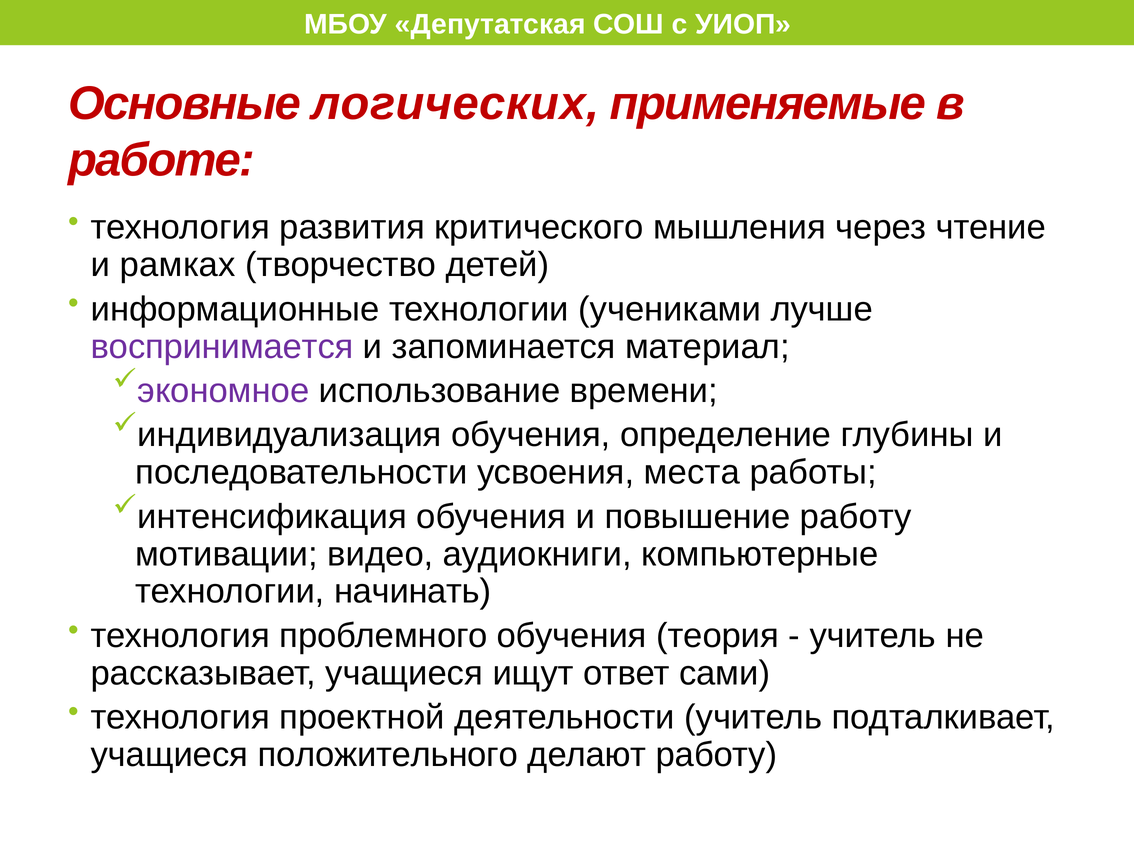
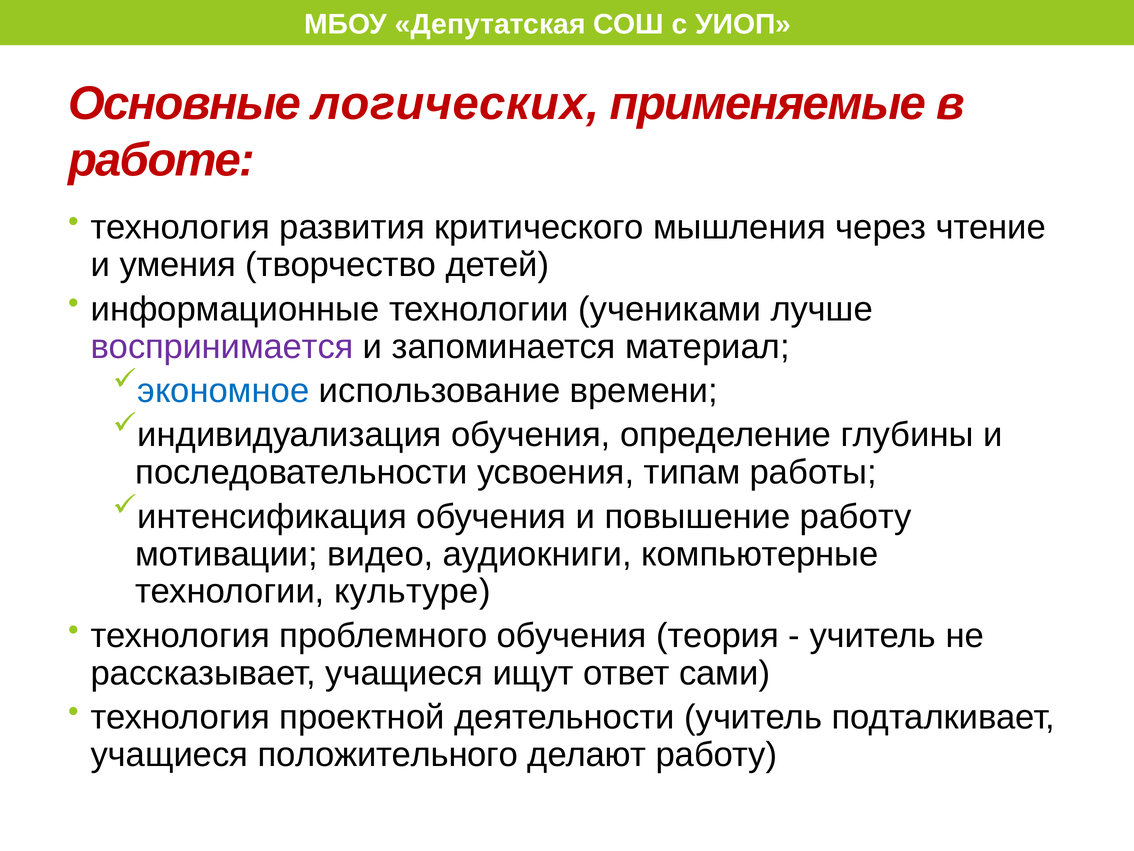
рамках: рамках -> умения
экономное colour: purple -> blue
места: места -> типам
начинать: начинать -> культуре
